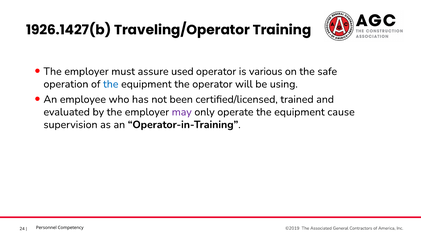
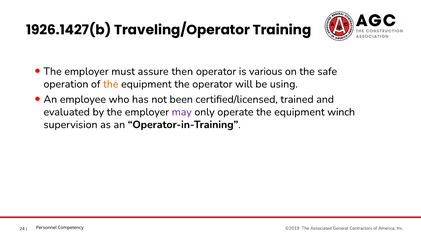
used: used -> then
the at (111, 84) colour: blue -> orange
cause: cause -> winch
